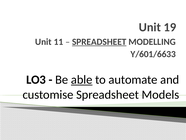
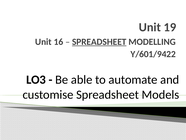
11: 11 -> 16
Y/601/6633: Y/601/6633 -> Y/601/9422
able underline: present -> none
